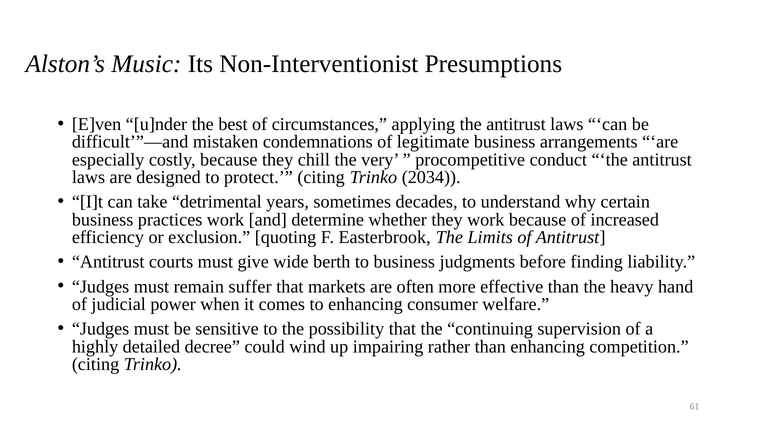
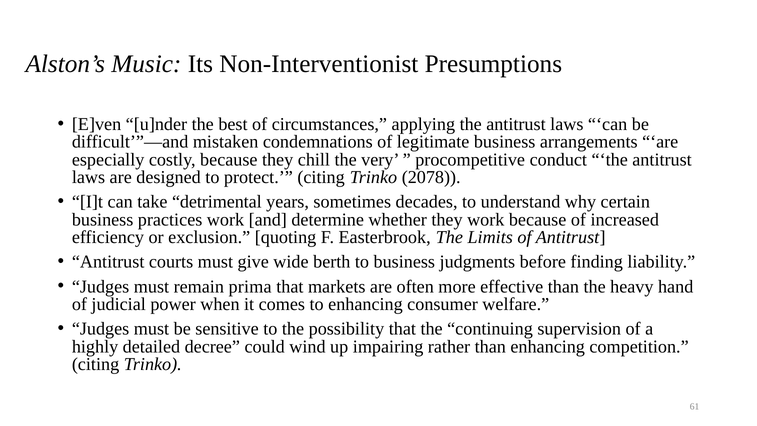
2034: 2034 -> 2078
suffer: suffer -> prima
